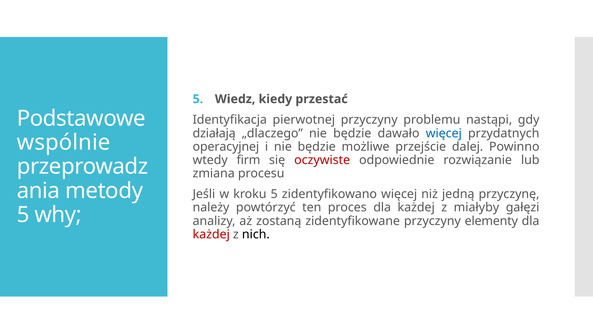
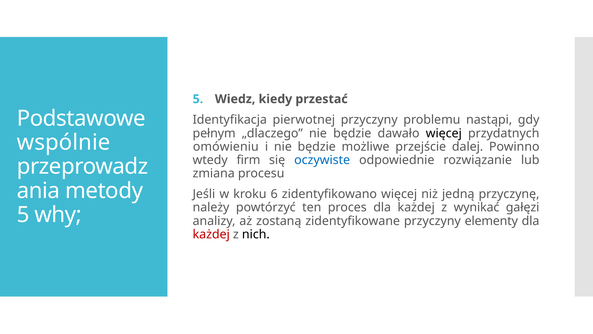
działają: działają -> pełnym
więcej at (444, 133) colour: blue -> black
operacyjnej: operacyjnej -> omówieniu
oczywiste colour: red -> blue
kroku 5: 5 -> 6
miałyby: miałyby -> wynikać
